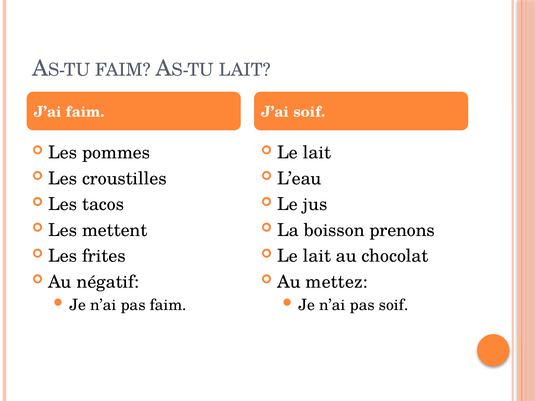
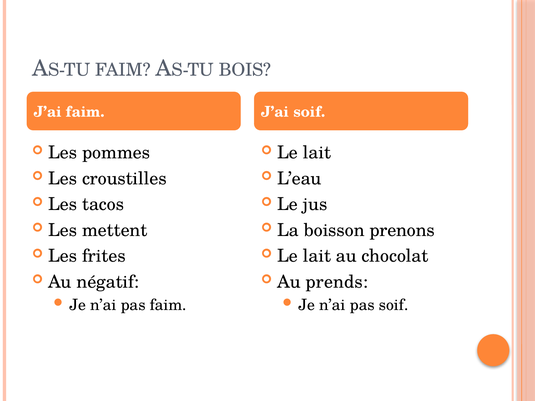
LAIT at (245, 70): LAIT -> BOIS
mettez: mettez -> prends
